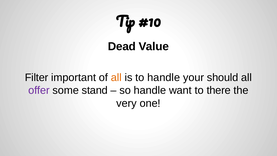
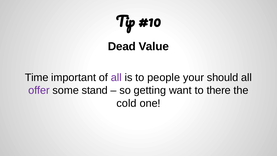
Filter: Filter -> Time
all at (116, 77) colour: orange -> purple
to handle: handle -> people
so handle: handle -> getting
very: very -> cold
